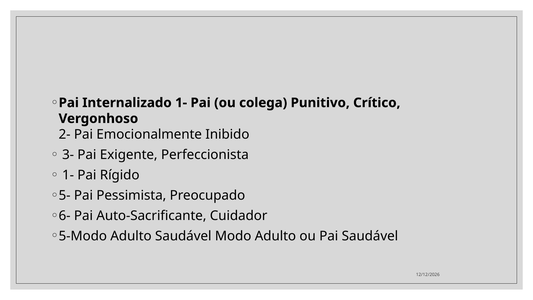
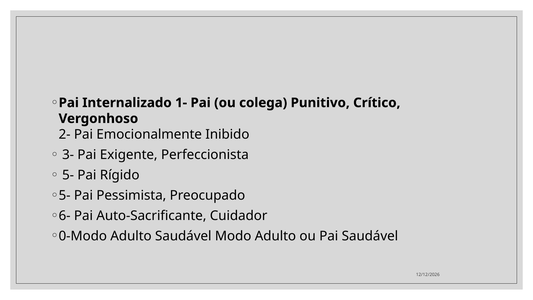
1- at (68, 175): 1- -> 5-
5-Modo: 5-Modo -> 0-Modo
